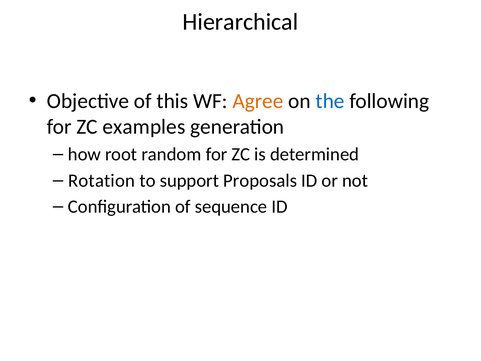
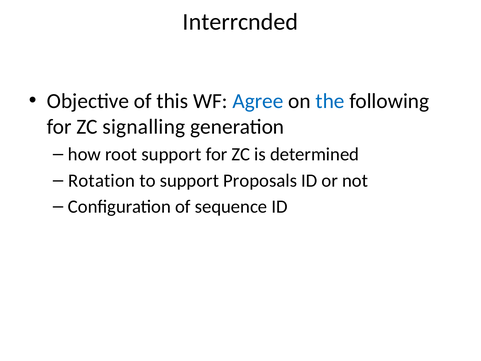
Hierarchical: Hierarchical -> Interrcnded
Agree colour: orange -> blue
examples: examples -> signalling
root random: random -> support
